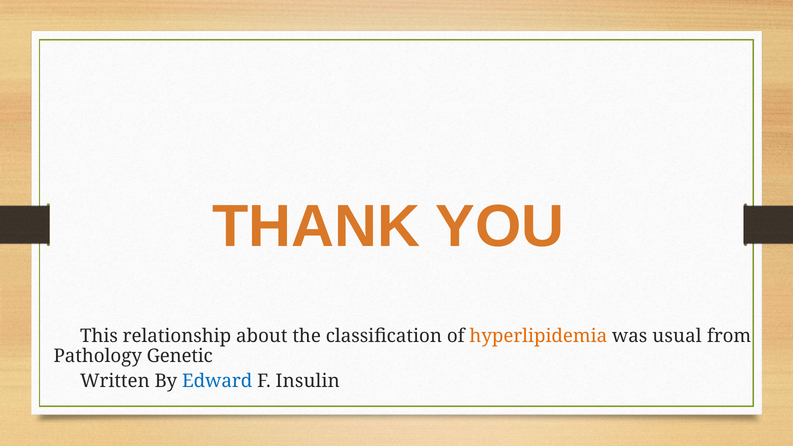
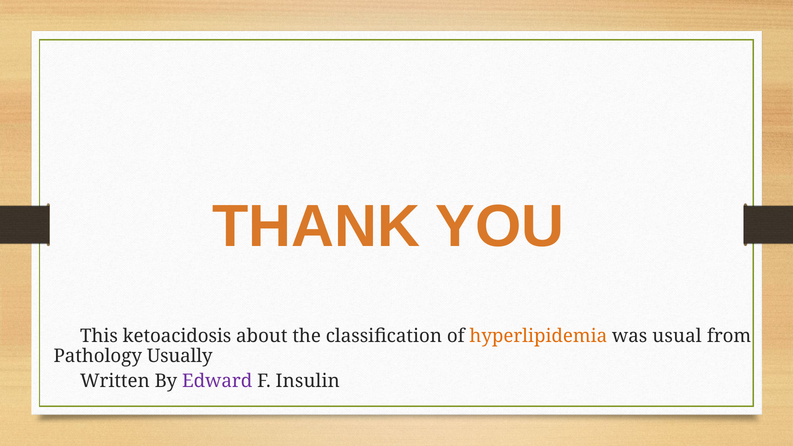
relationship: relationship -> ketoacidosis
Genetic: Genetic -> Usually
Edward colour: blue -> purple
